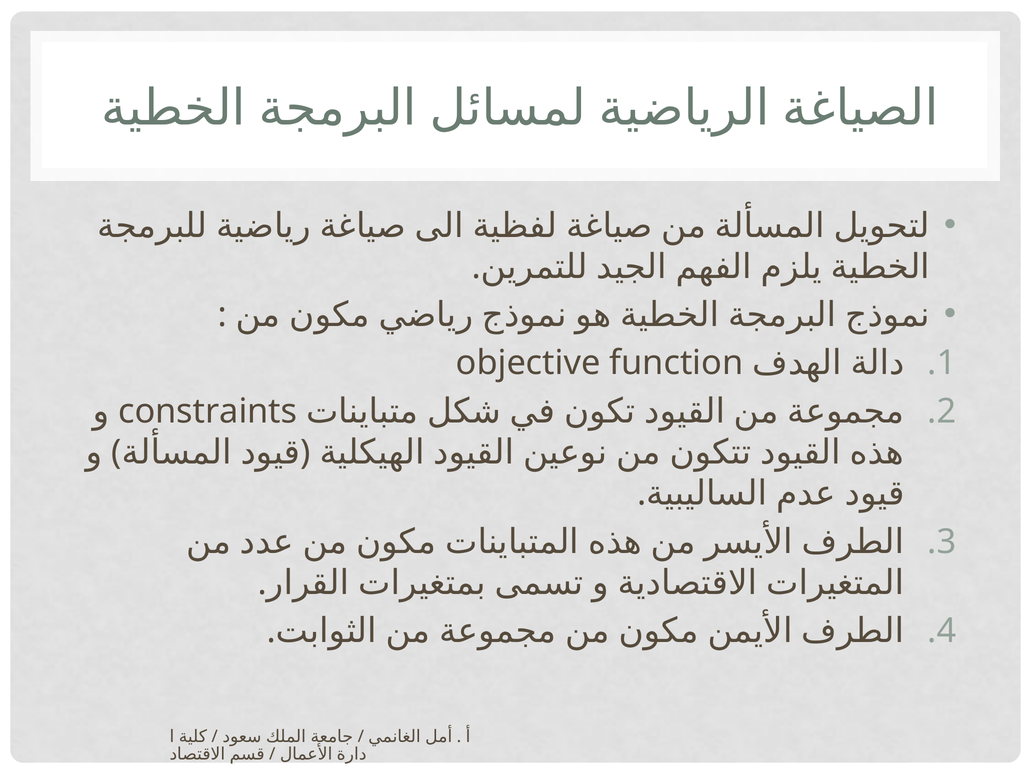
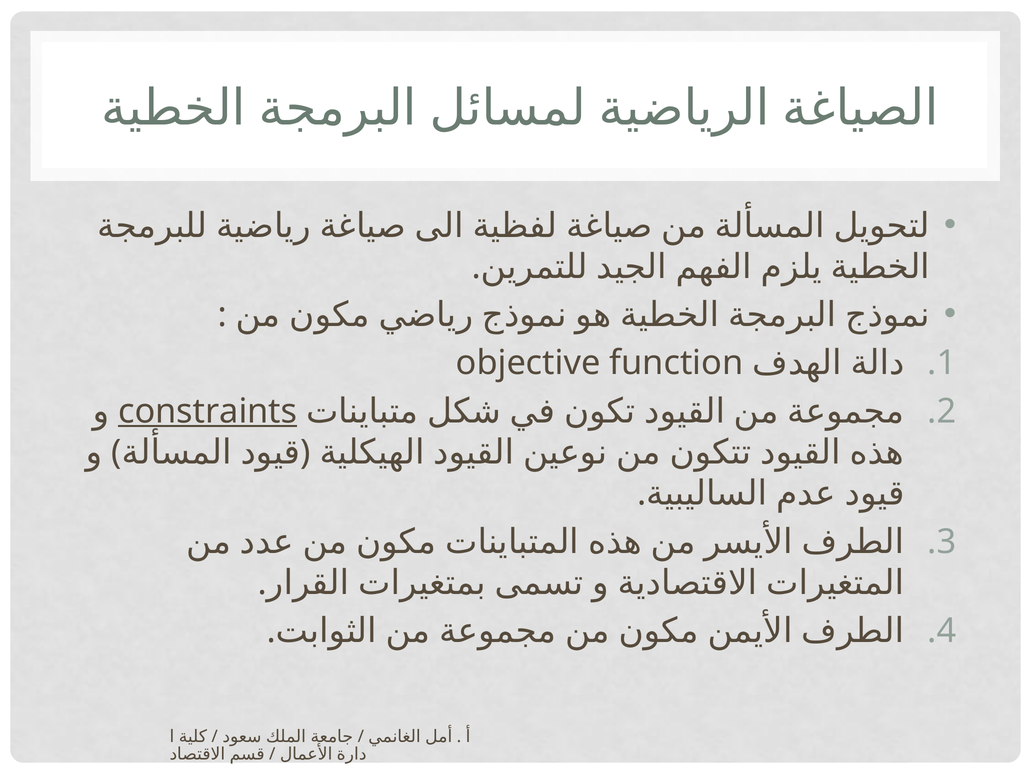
constraints underline: none -> present
